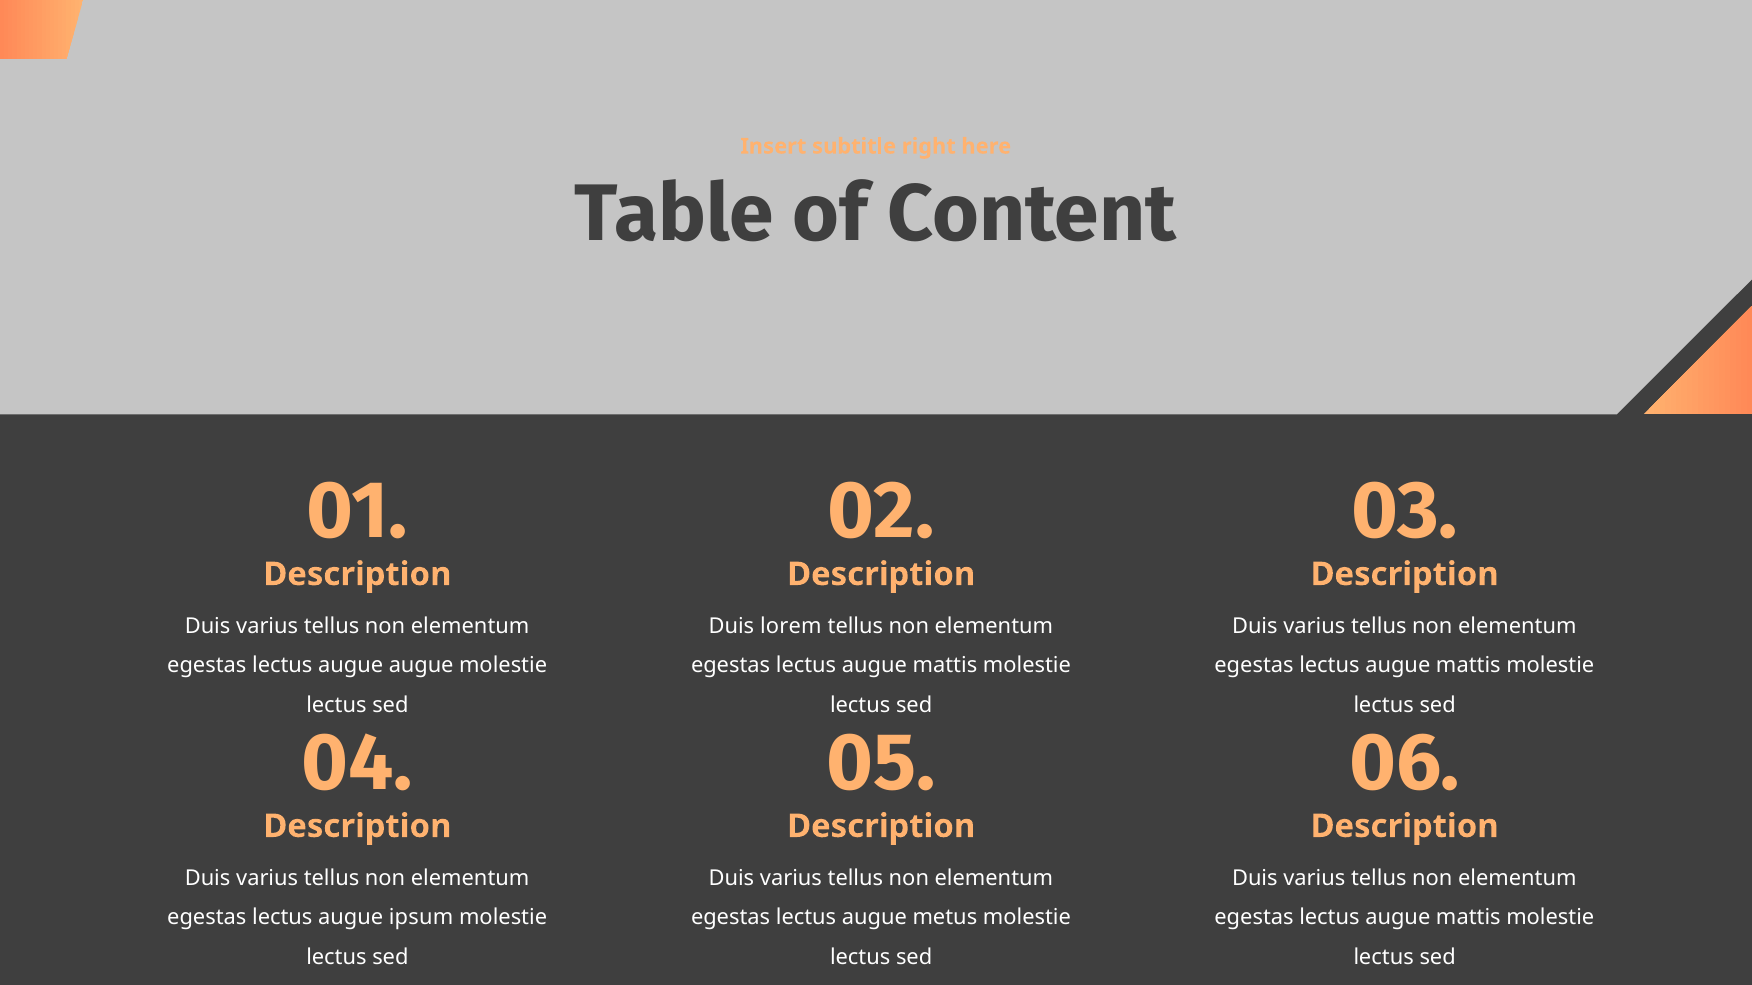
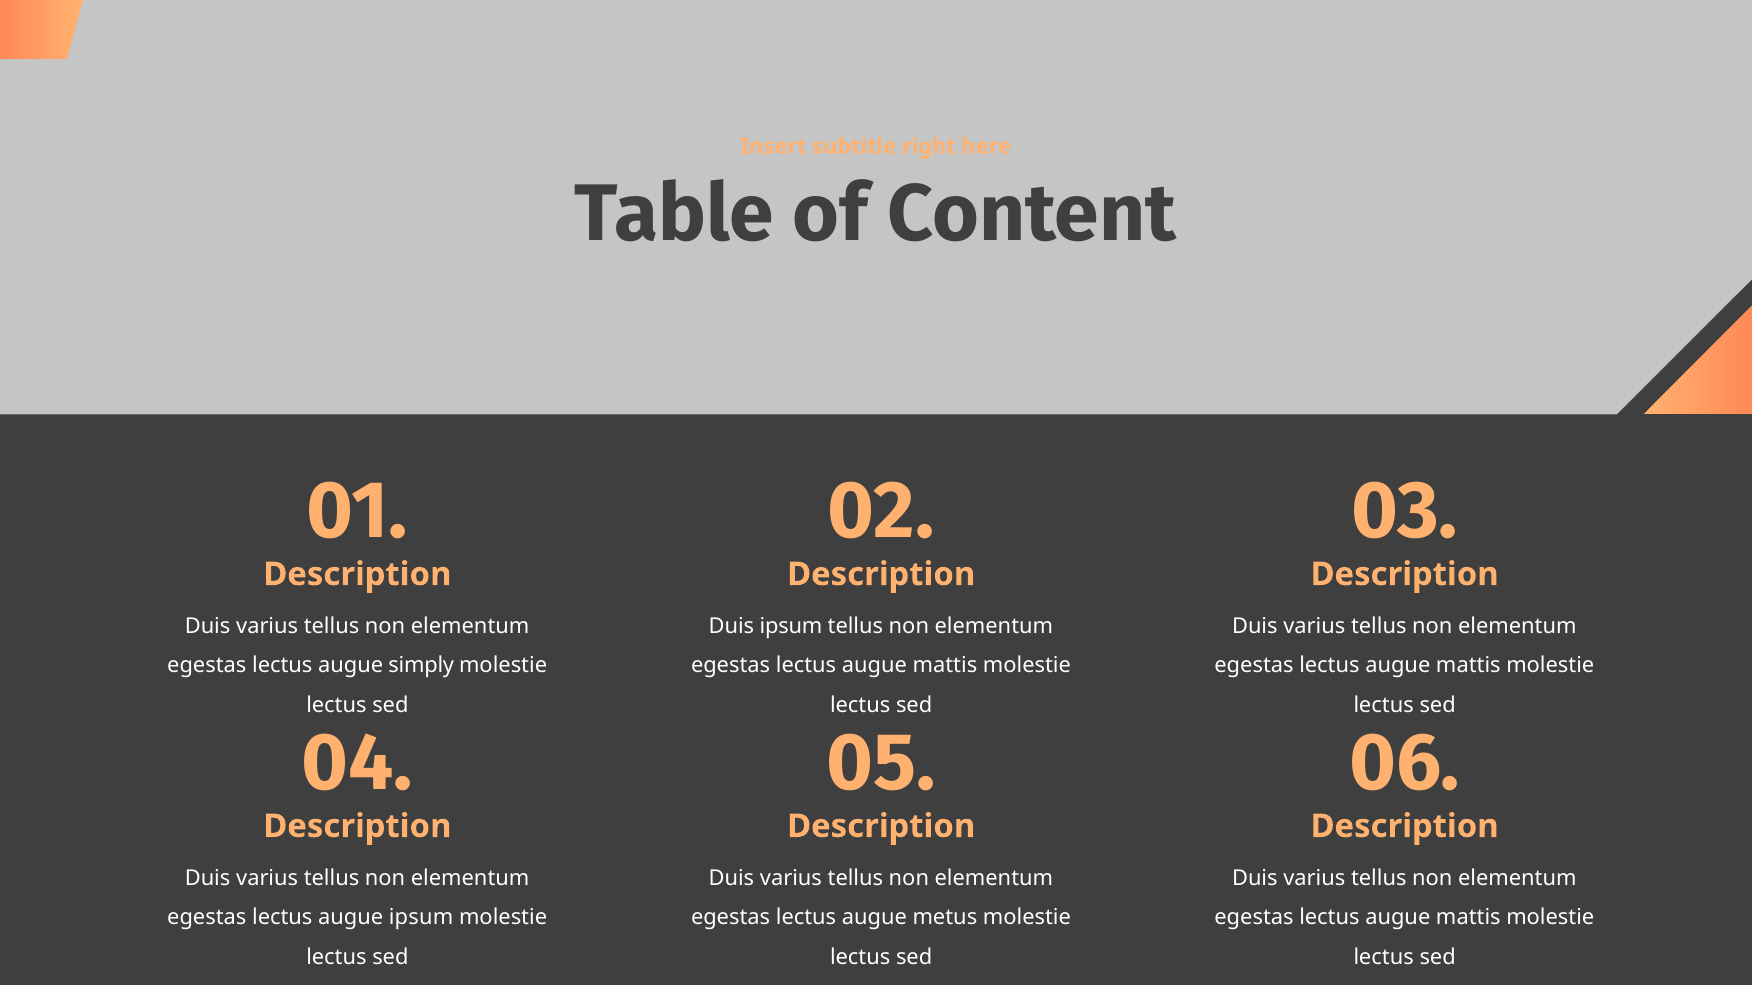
Duis lorem: lorem -> ipsum
augue augue: augue -> simply
